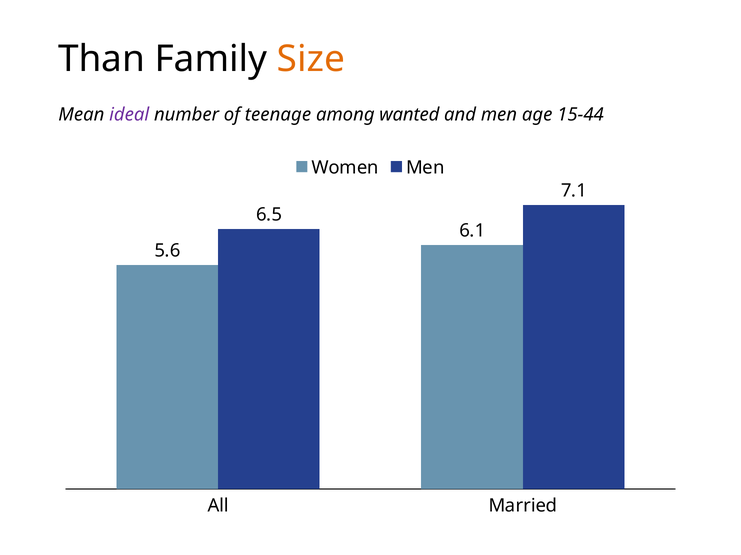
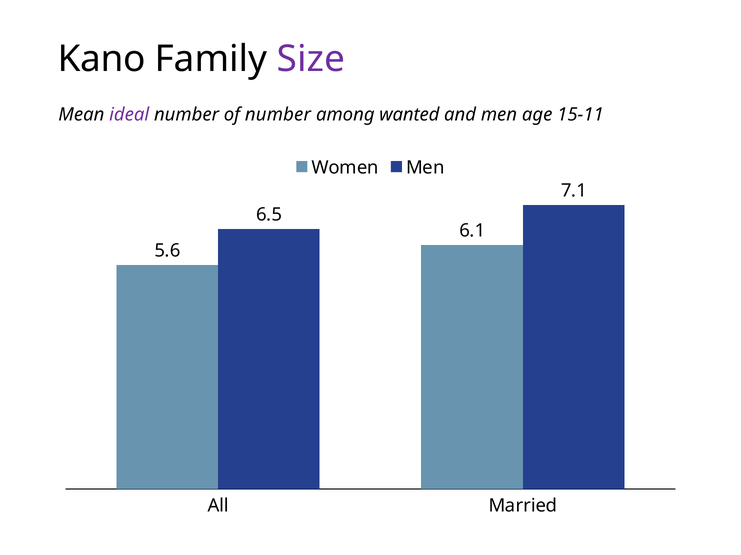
Than: Than -> Kano
Size colour: orange -> purple
of teenage: teenage -> number
15-44: 15-44 -> 15-11
